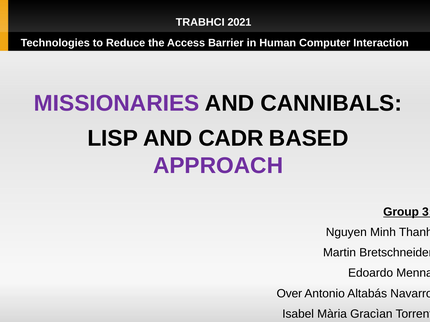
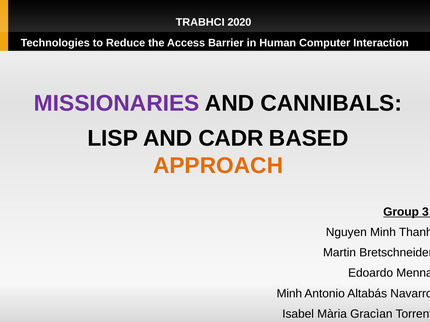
2021: 2021 -> 2020
APPROACH colour: purple -> orange
Over at (289, 294): Over -> Minh
